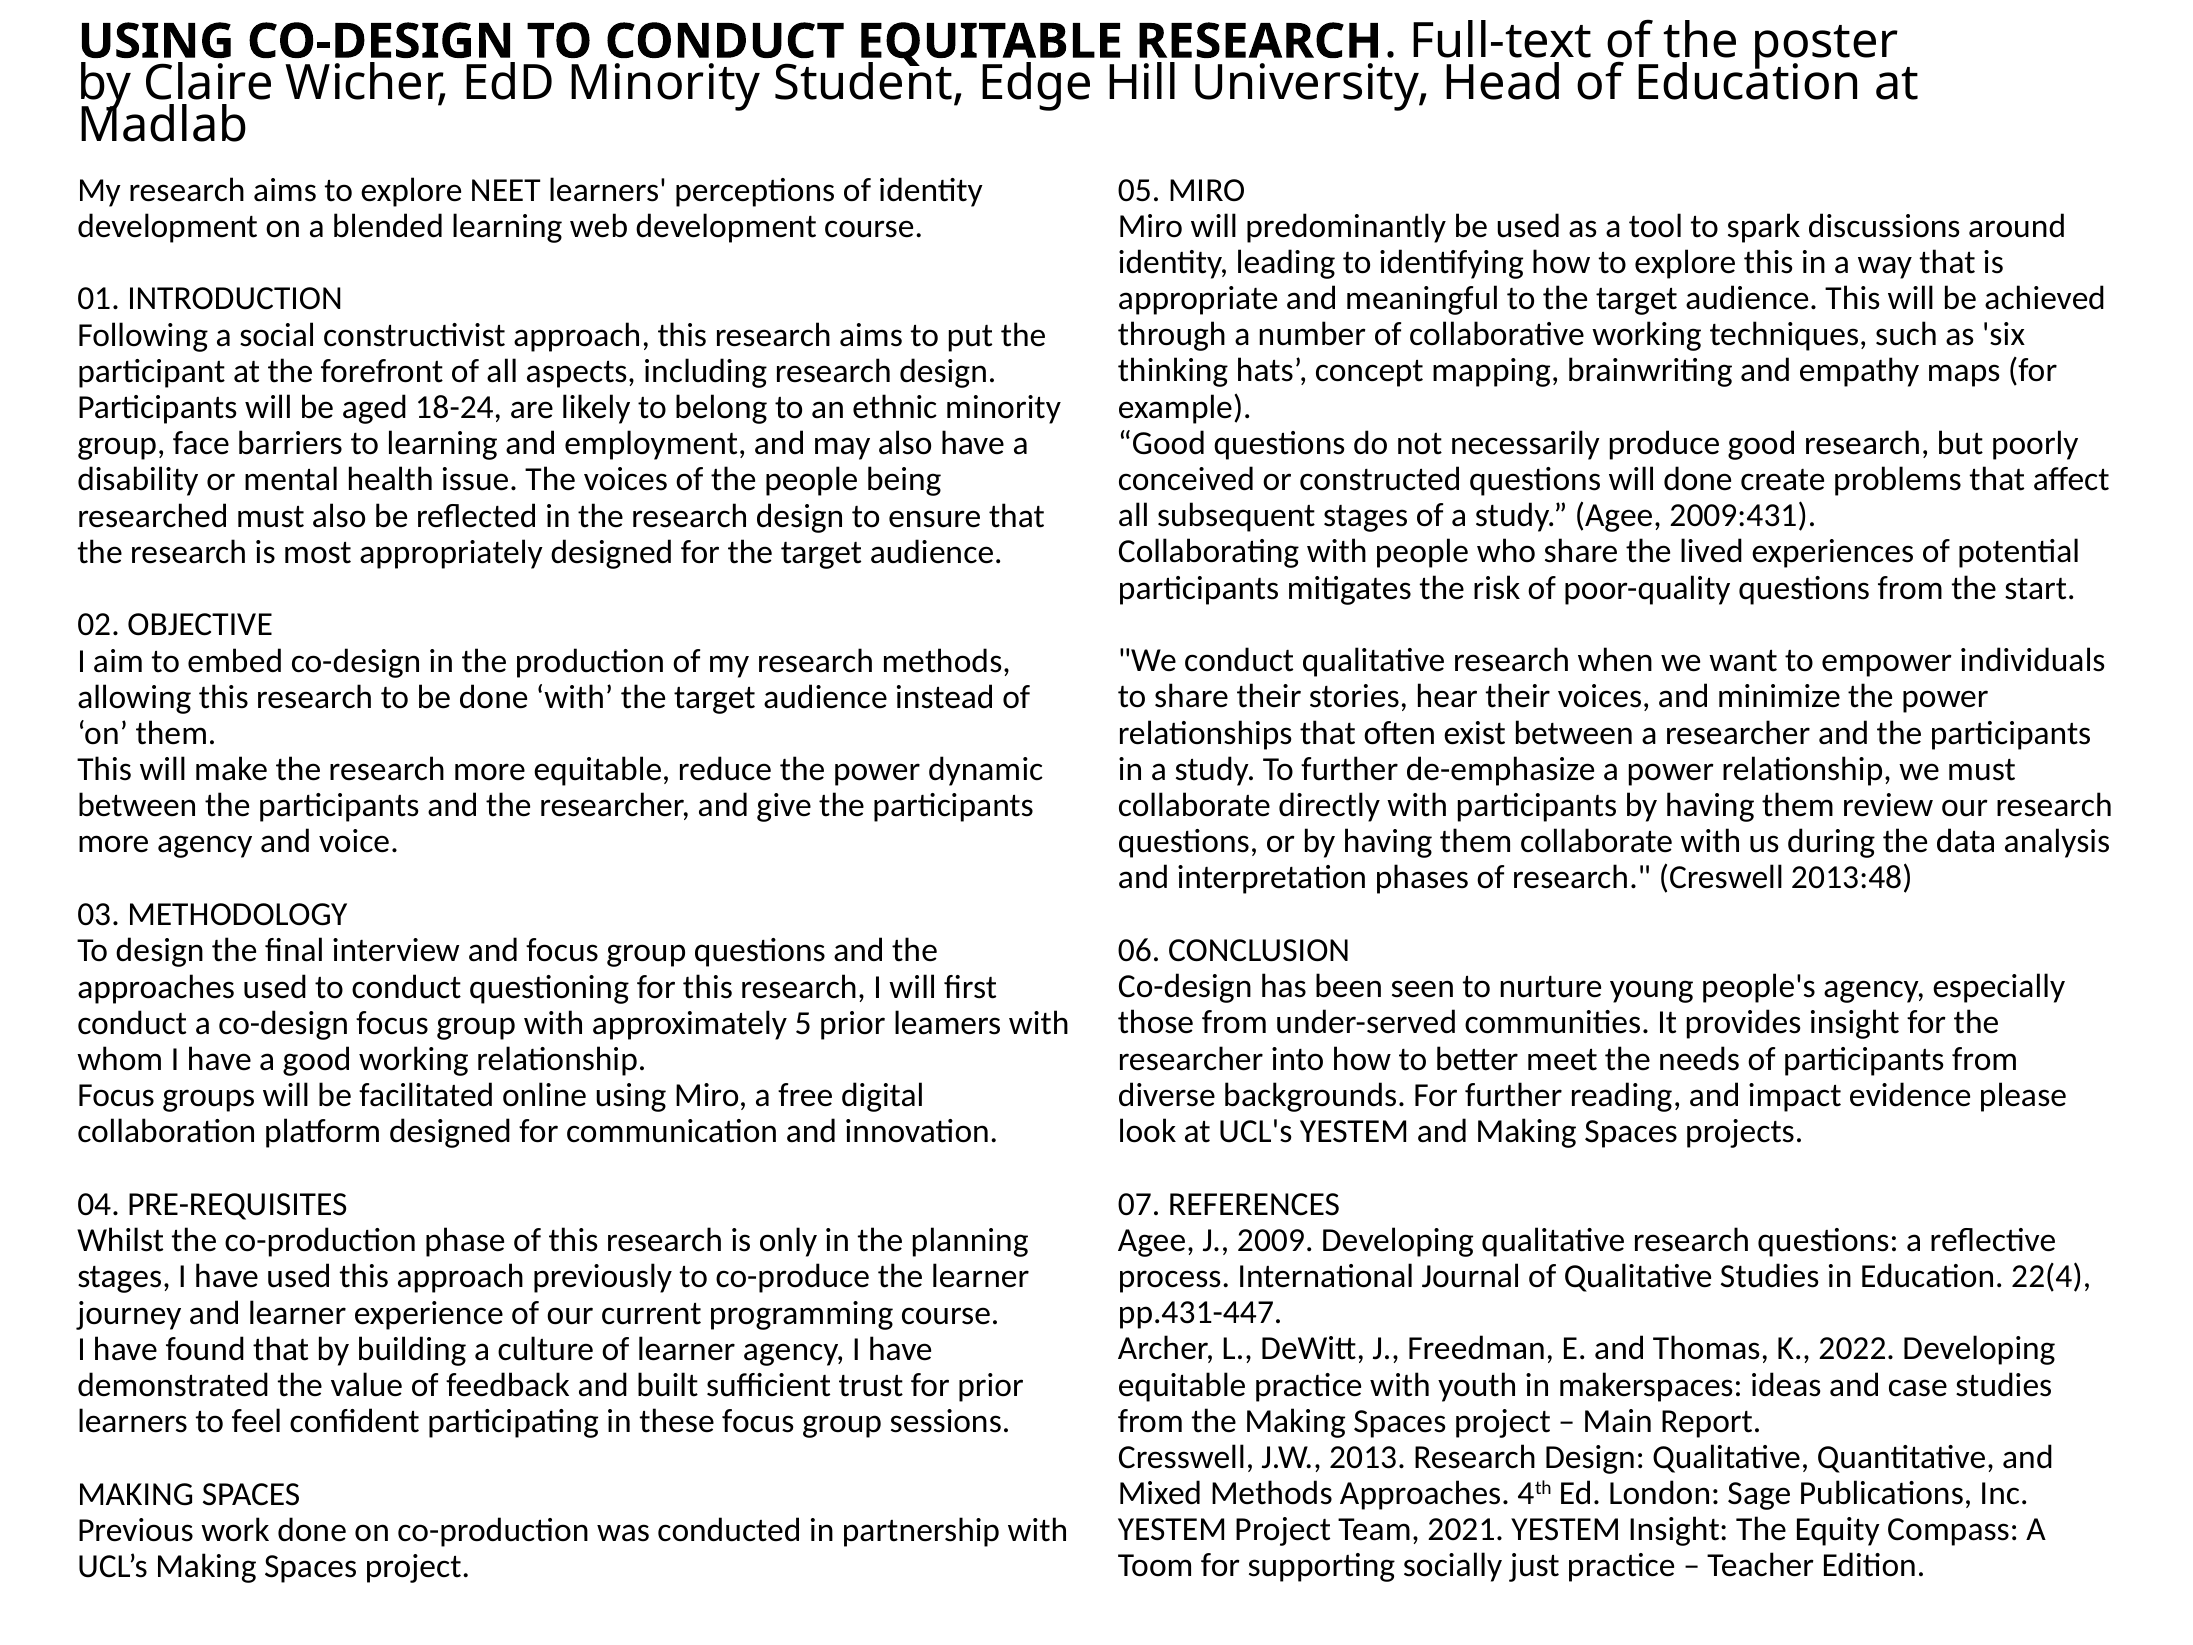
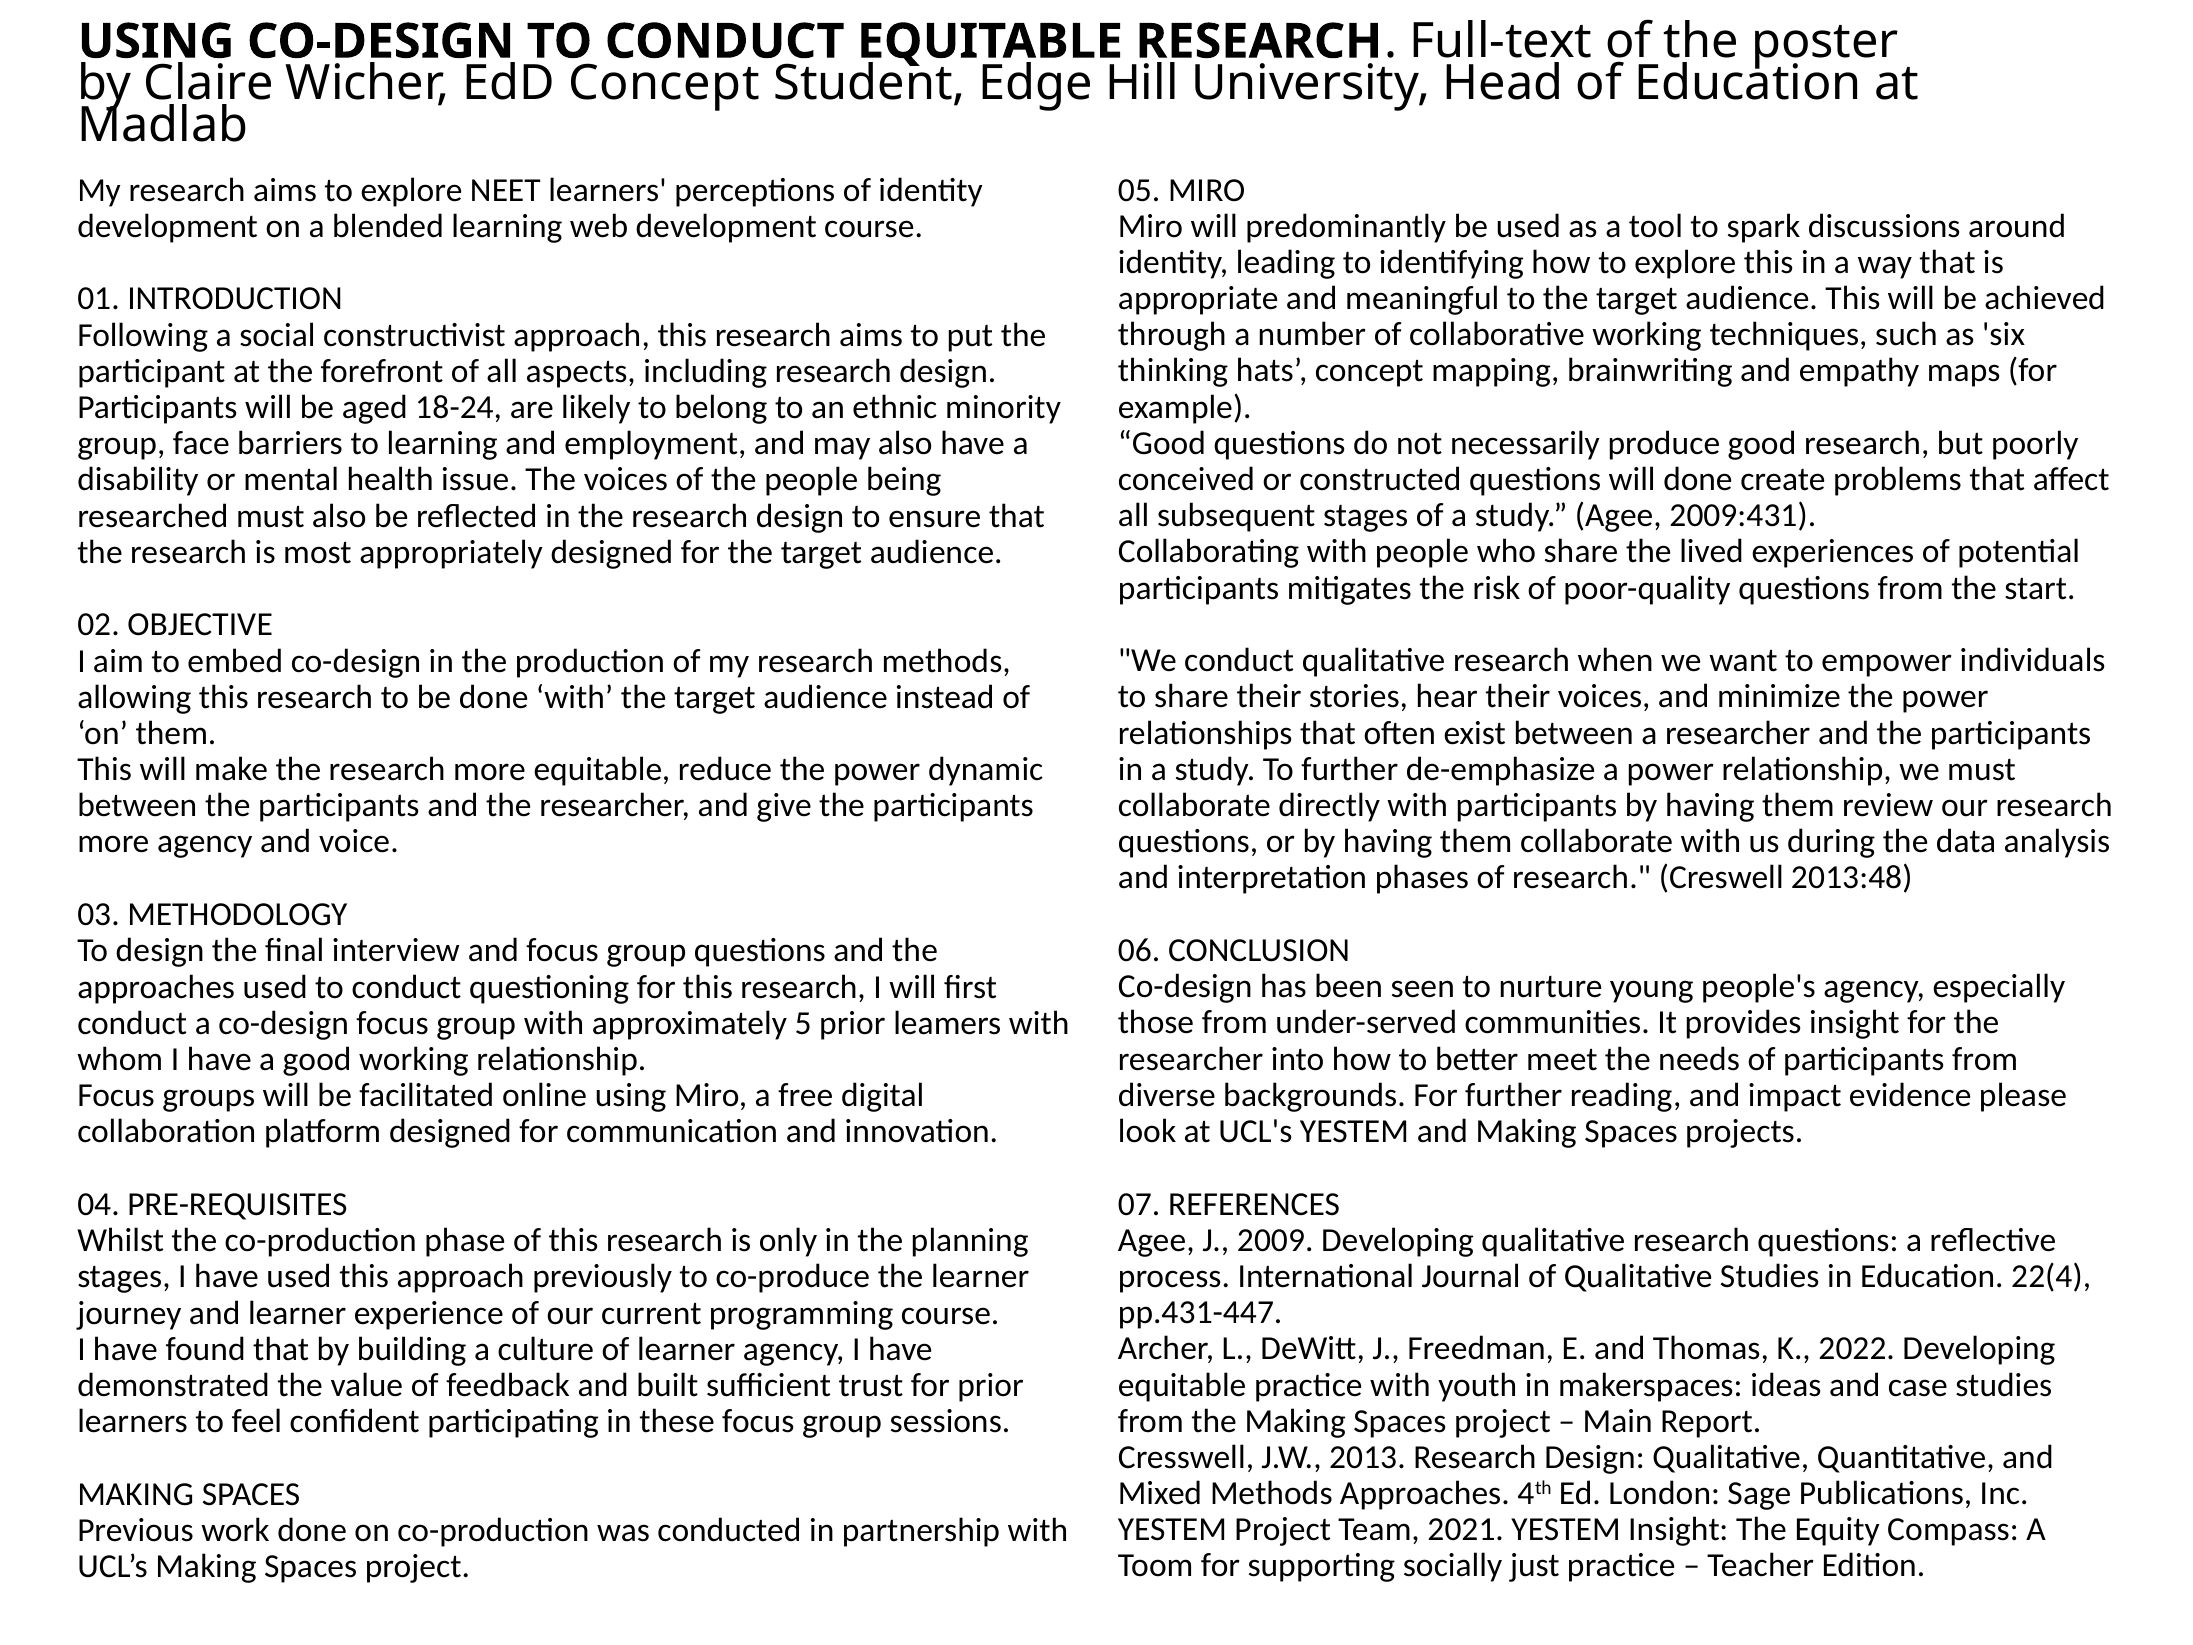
EdD Minority: Minority -> Concept
